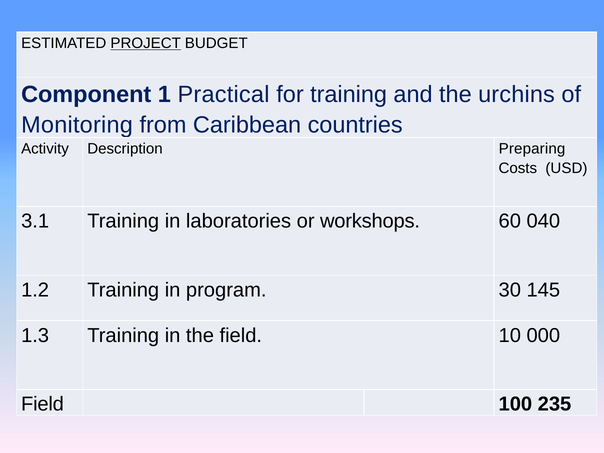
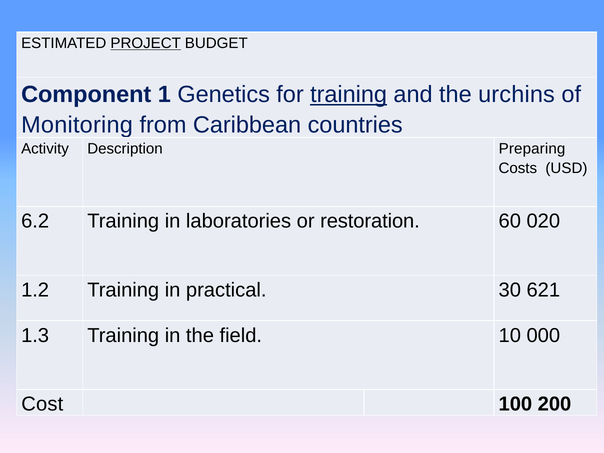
Practical: Practical -> Genetics
training at (349, 95) underline: none -> present
3.1: 3.1 -> 6.2
workshops: workshops -> restoration
040: 040 -> 020
program: program -> practical
145: 145 -> 621
Field at (42, 404): Field -> Cost
235: 235 -> 200
